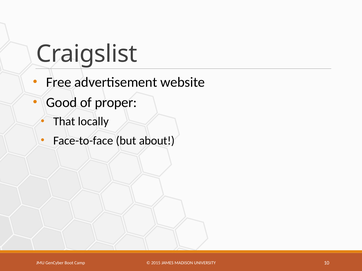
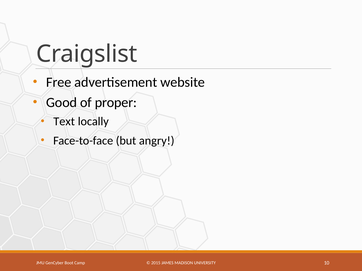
That: That -> Text
about: about -> angry
